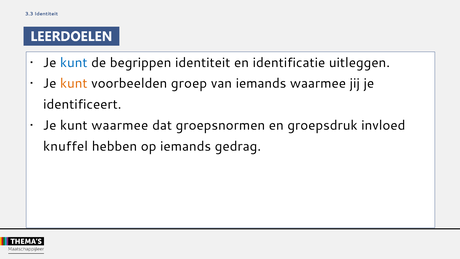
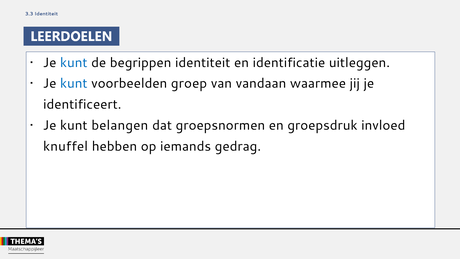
kunt at (74, 83) colour: orange -> blue
van iemands: iemands -> vandaan
kunt waarmee: waarmee -> belangen
